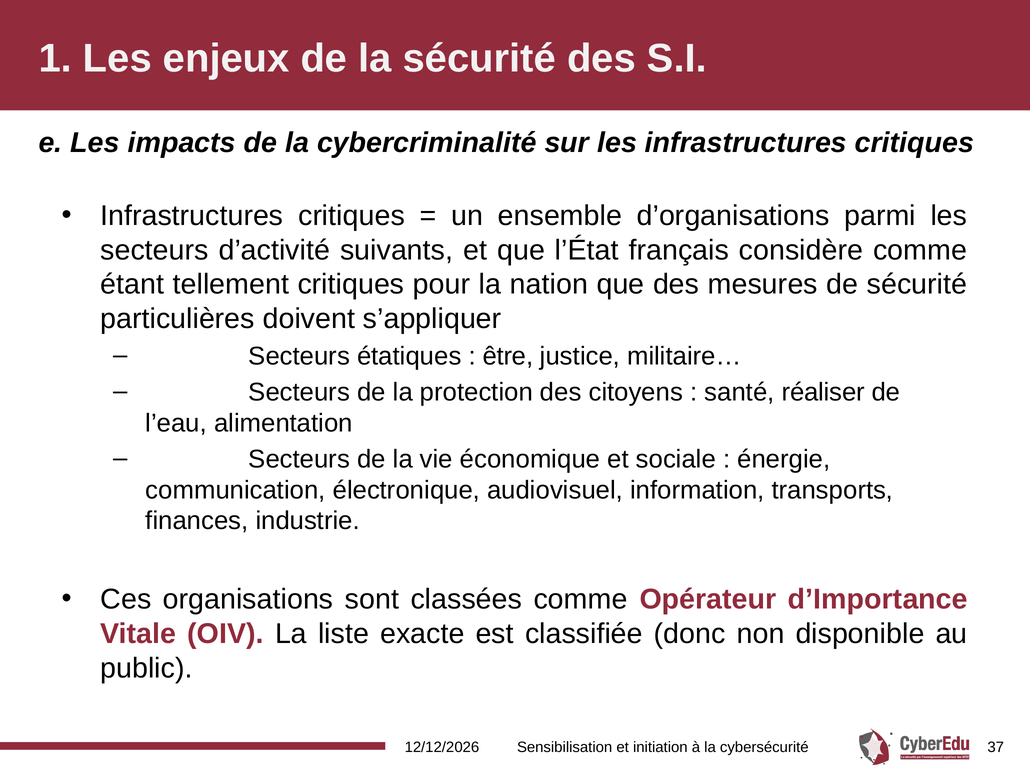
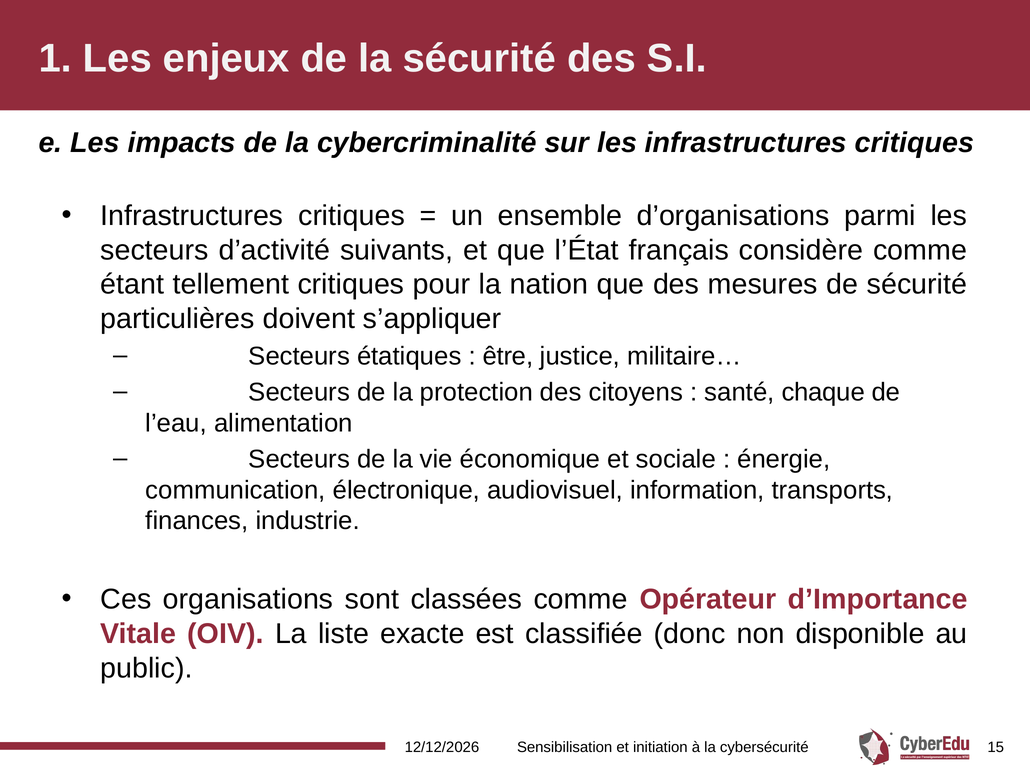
réaliser: réaliser -> chaque
37: 37 -> 15
